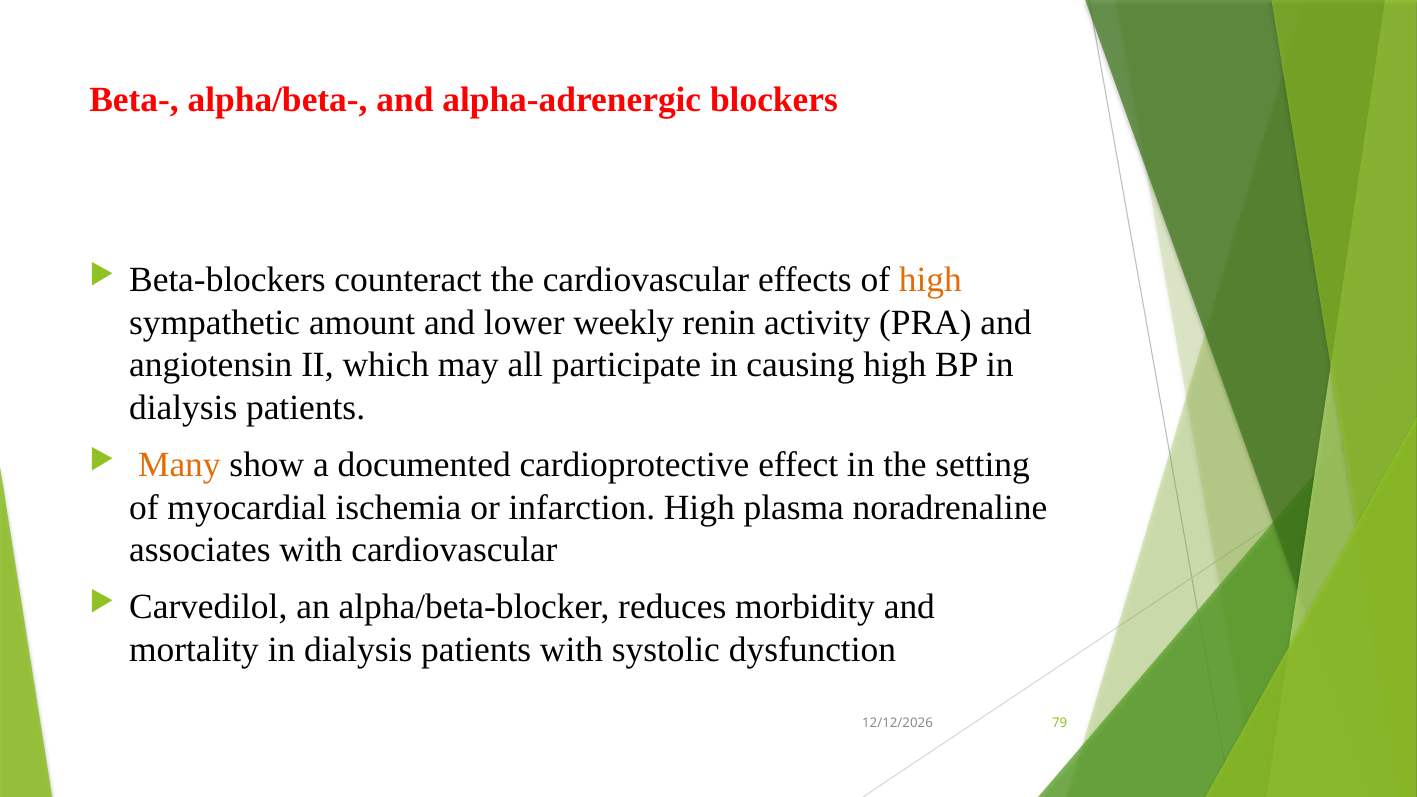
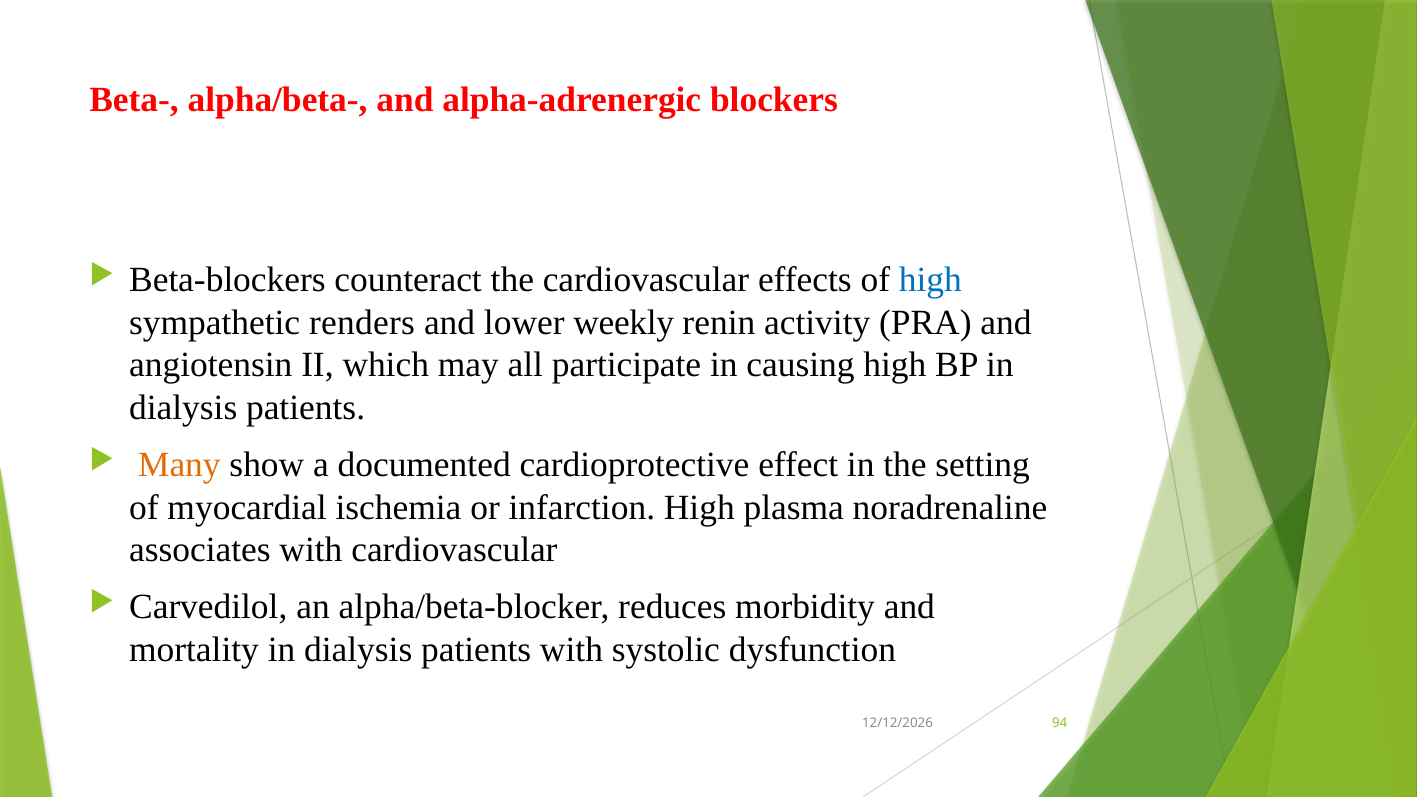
high at (930, 280) colour: orange -> blue
amount: amount -> renders
79: 79 -> 94
